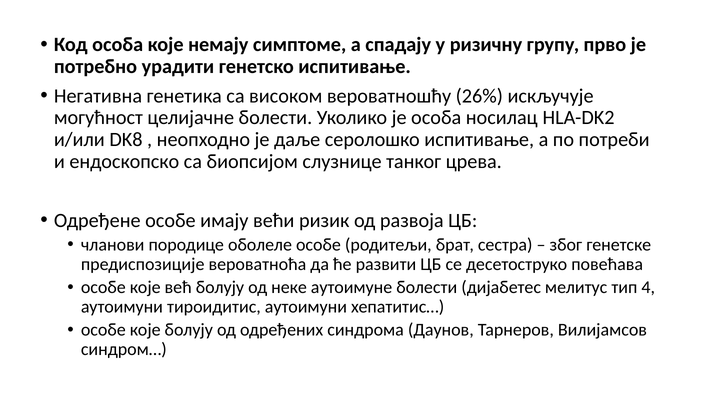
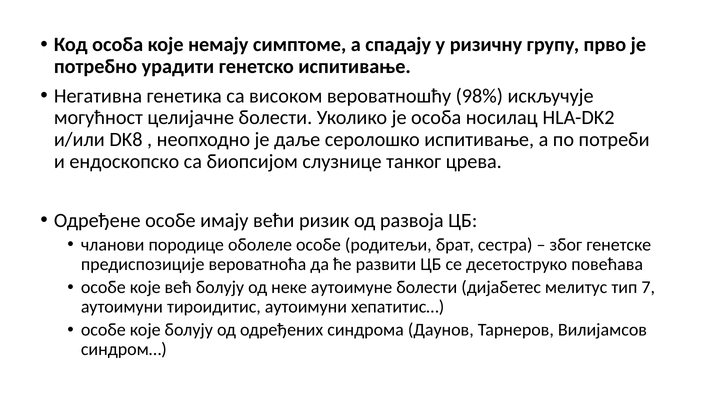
26%: 26% -> 98%
4: 4 -> 7
